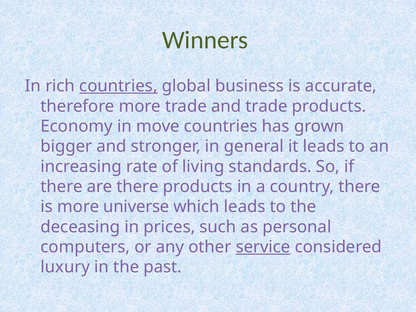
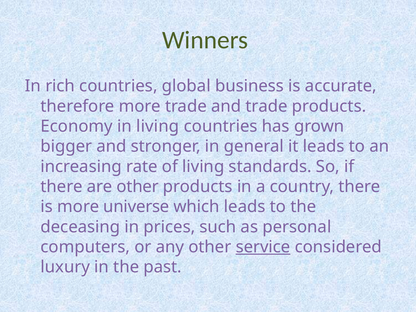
countries at (118, 86) underline: present -> none
in move: move -> living
are there: there -> other
